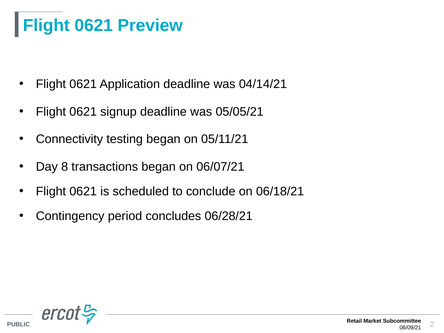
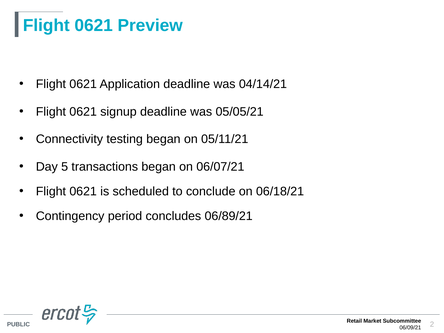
8: 8 -> 5
06/28/21: 06/28/21 -> 06/89/21
